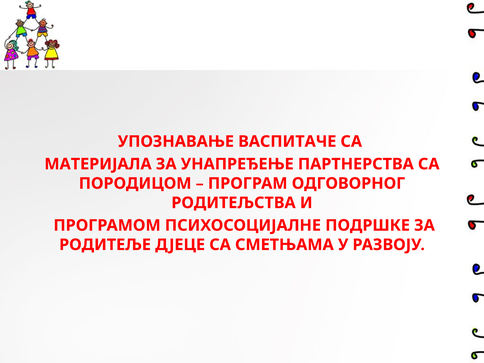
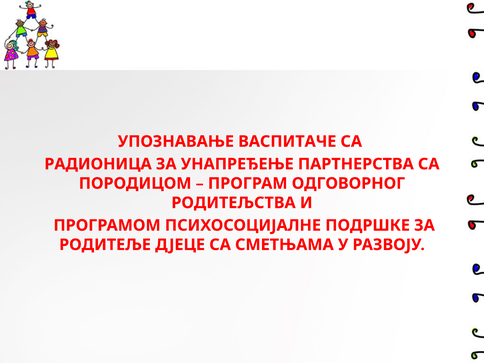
МАТЕРИЈАЛА: МАТЕРИЈАЛА -> РАДИОНИЦА
